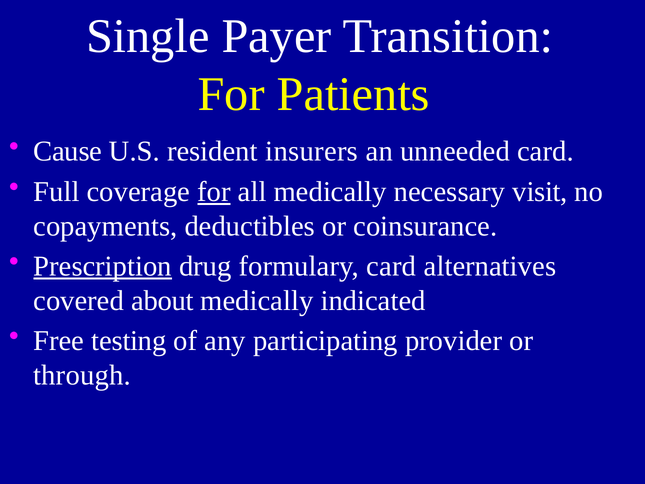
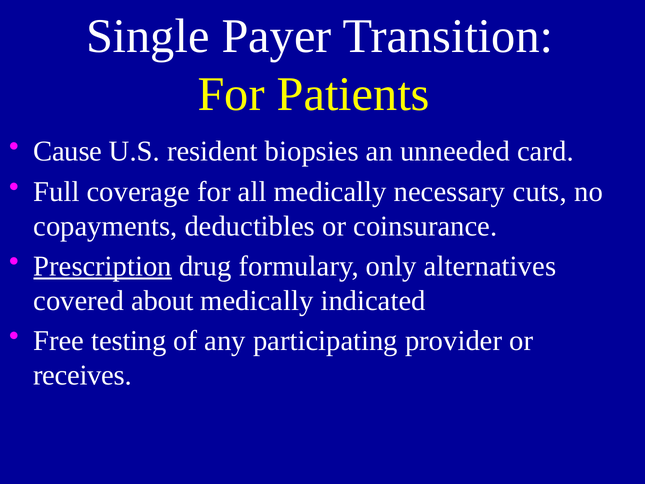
insurers: insurers -> biopsies
for at (214, 192) underline: present -> none
visit: visit -> cuts
formulary card: card -> only
through: through -> receives
